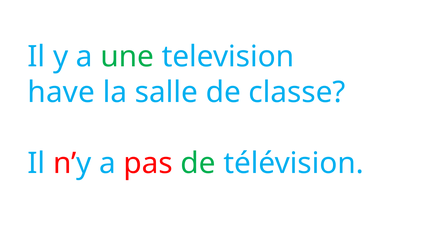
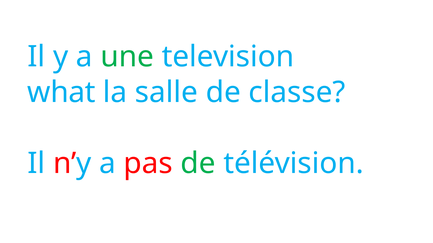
have: have -> what
